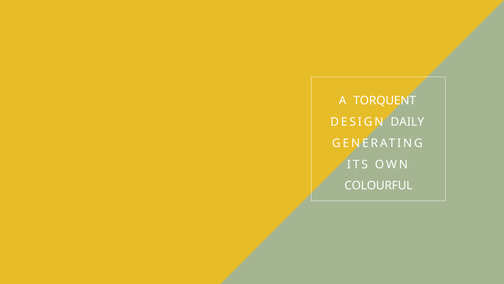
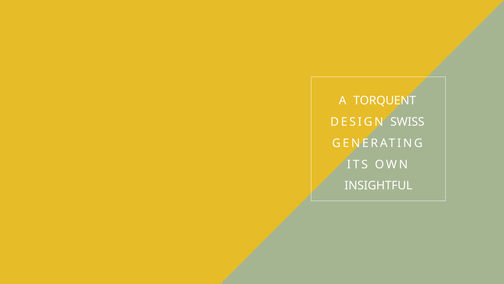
DAILY: DAILY -> SWISS
COLOURFUL: COLOURFUL -> INSIGHTFUL
